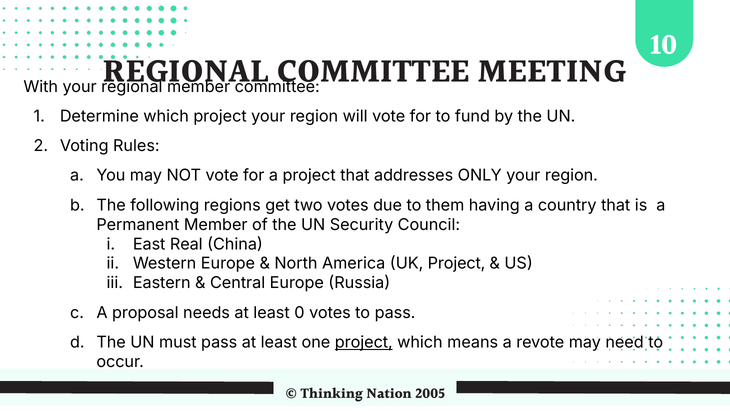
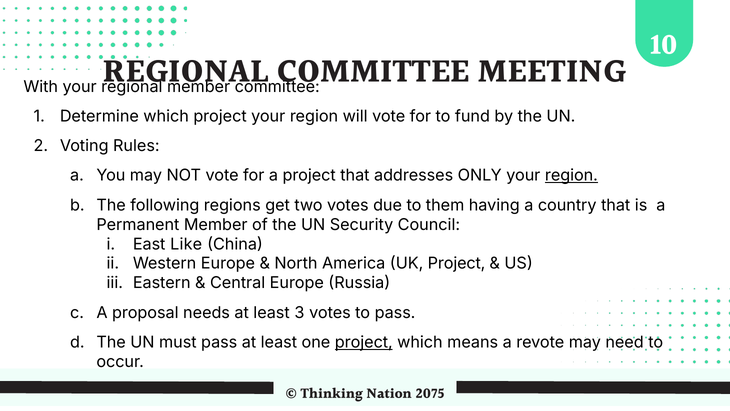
region at (571, 175) underline: none -> present
Real: Real -> Like
0: 0 -> 3
2005: 2005 -> 2075
